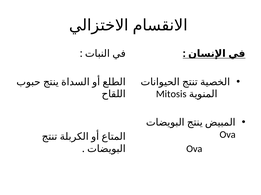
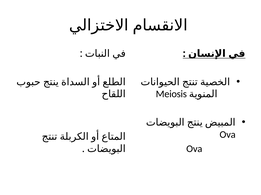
Mitosis: Mitosis -> Meiosis
